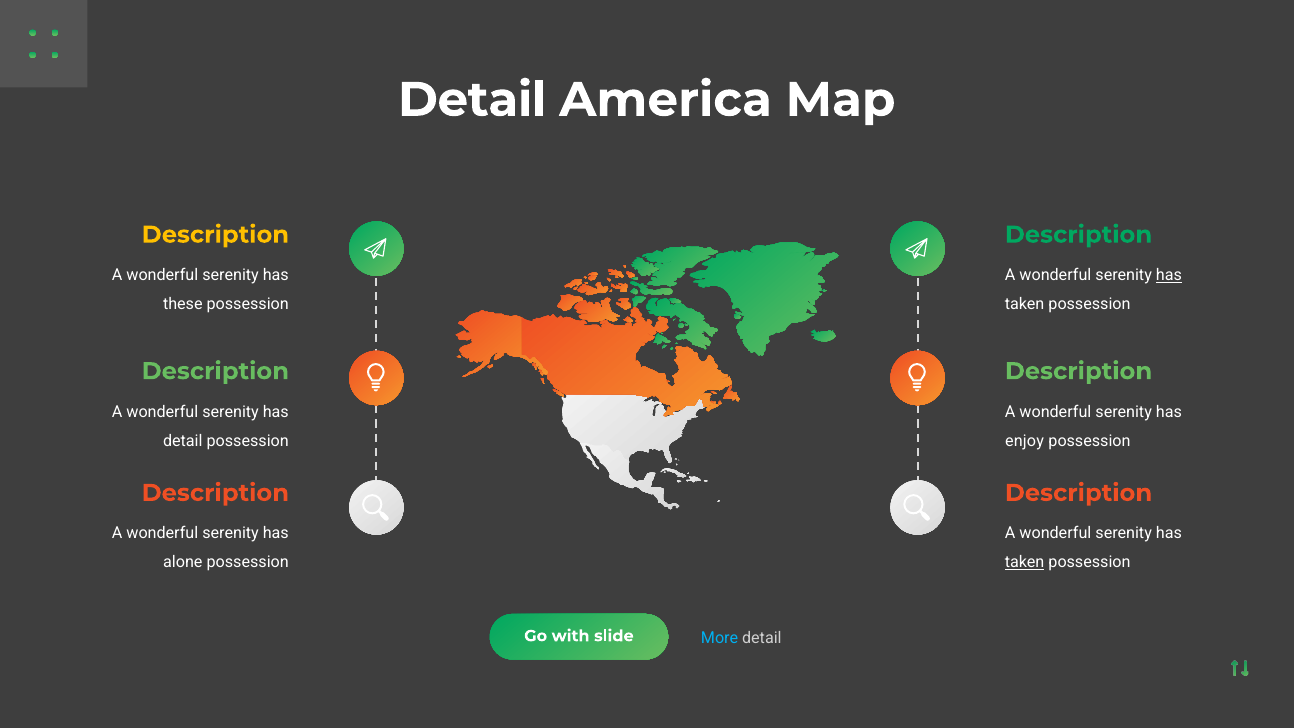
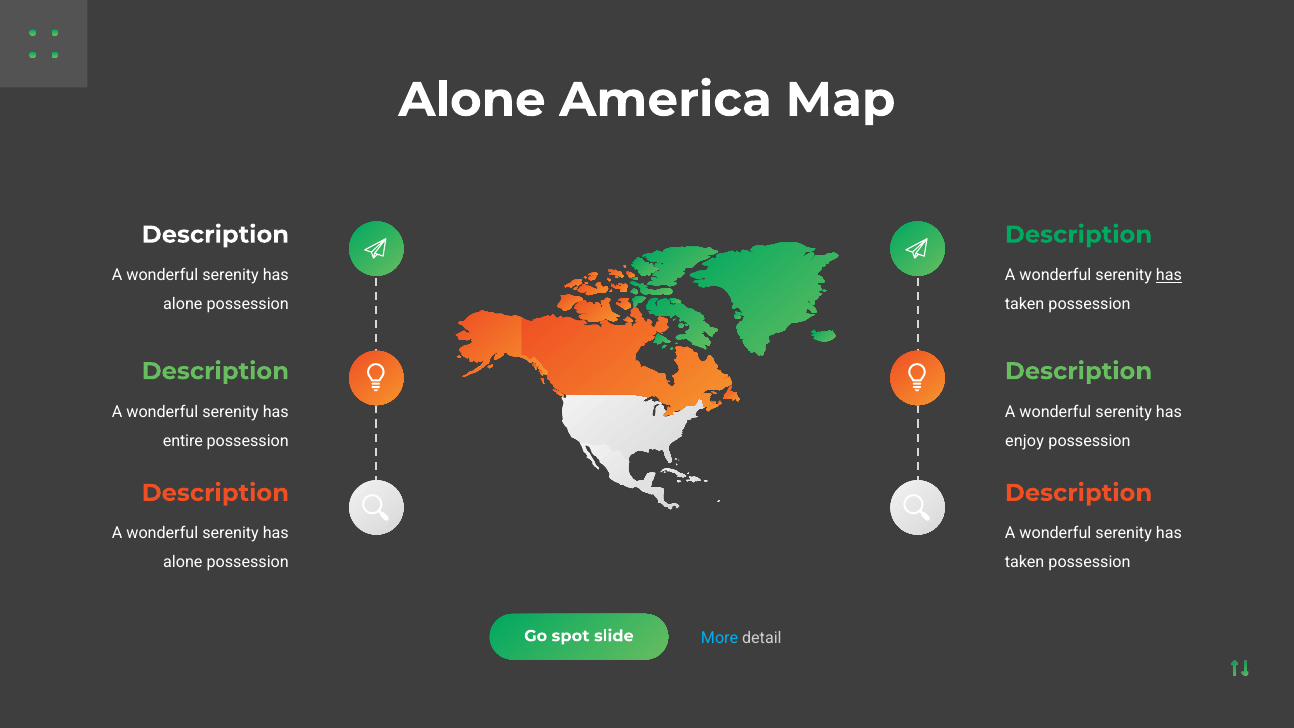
Detail at (472, 100): Detail -> Alone
Description at (215, 235) colour: yellow -> white
these at (183, 304): these -> alone
detail at (183, 441): detail -> entire
taken at (1025, 562) underline: present -> none
with: with -> spot
